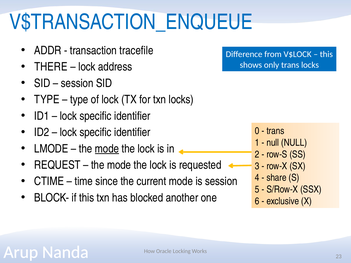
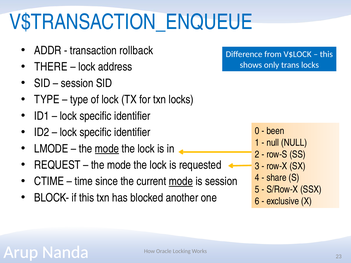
tracefile: tracefile -> rollback
trans at (275, 131): trans -> been
mode at (181, 182) underline: none -> present
